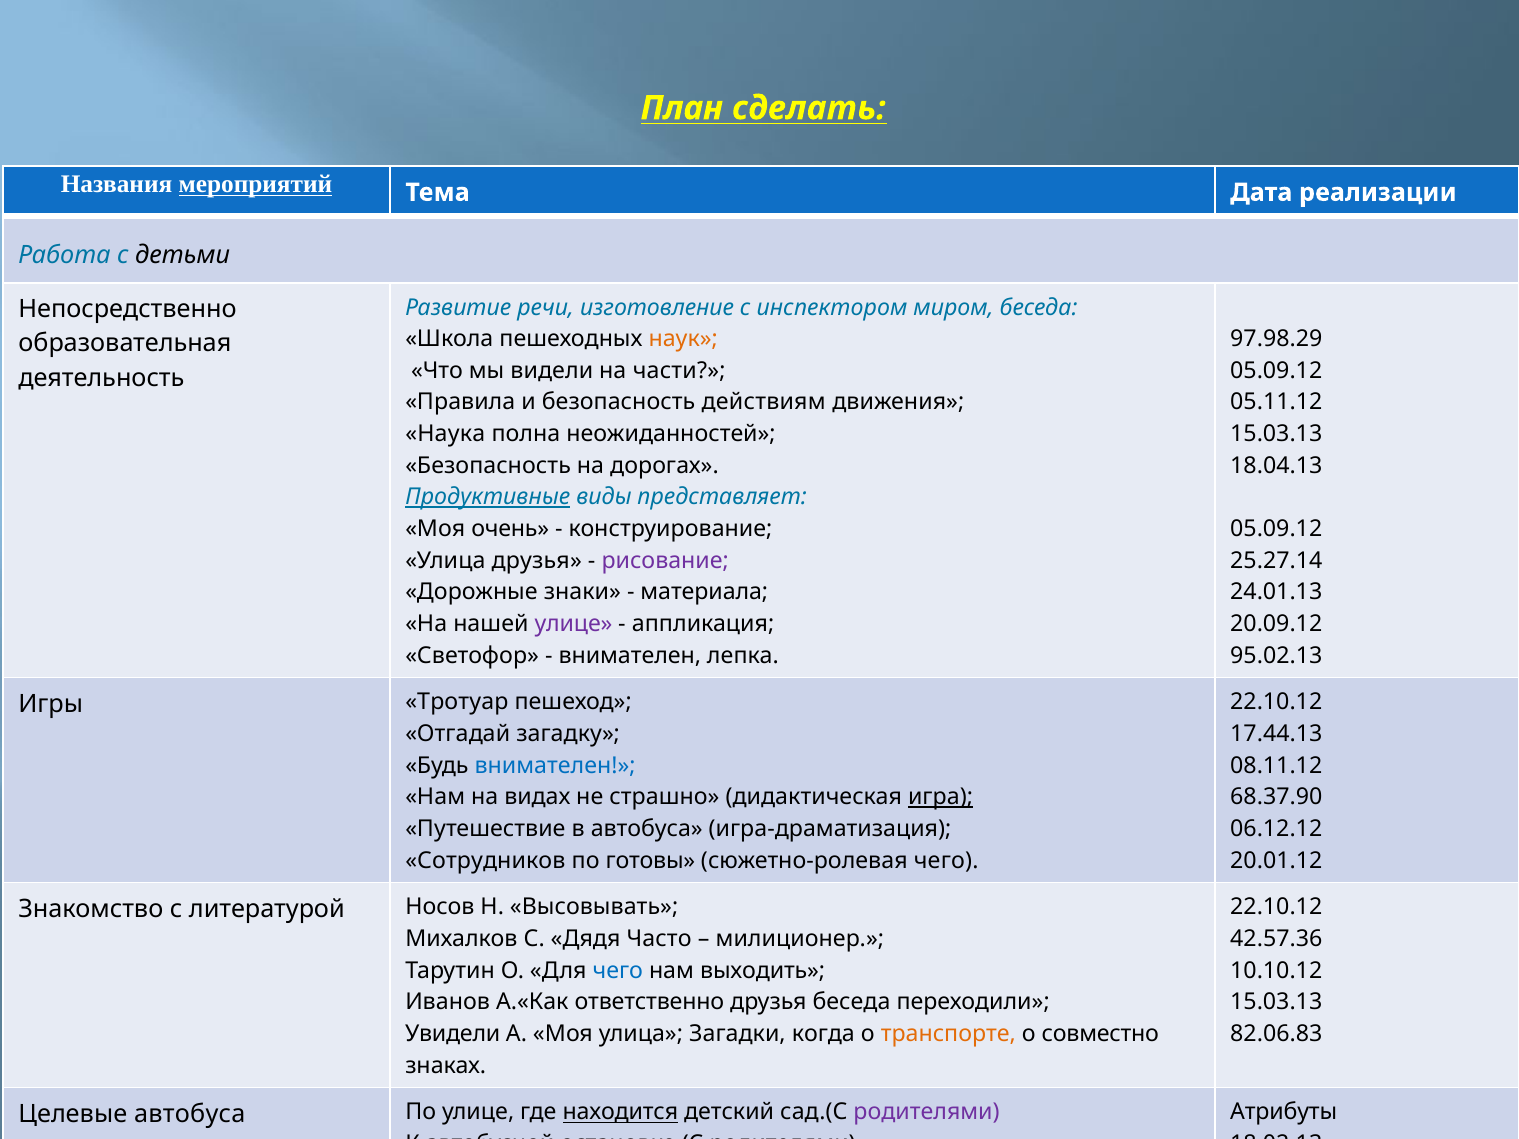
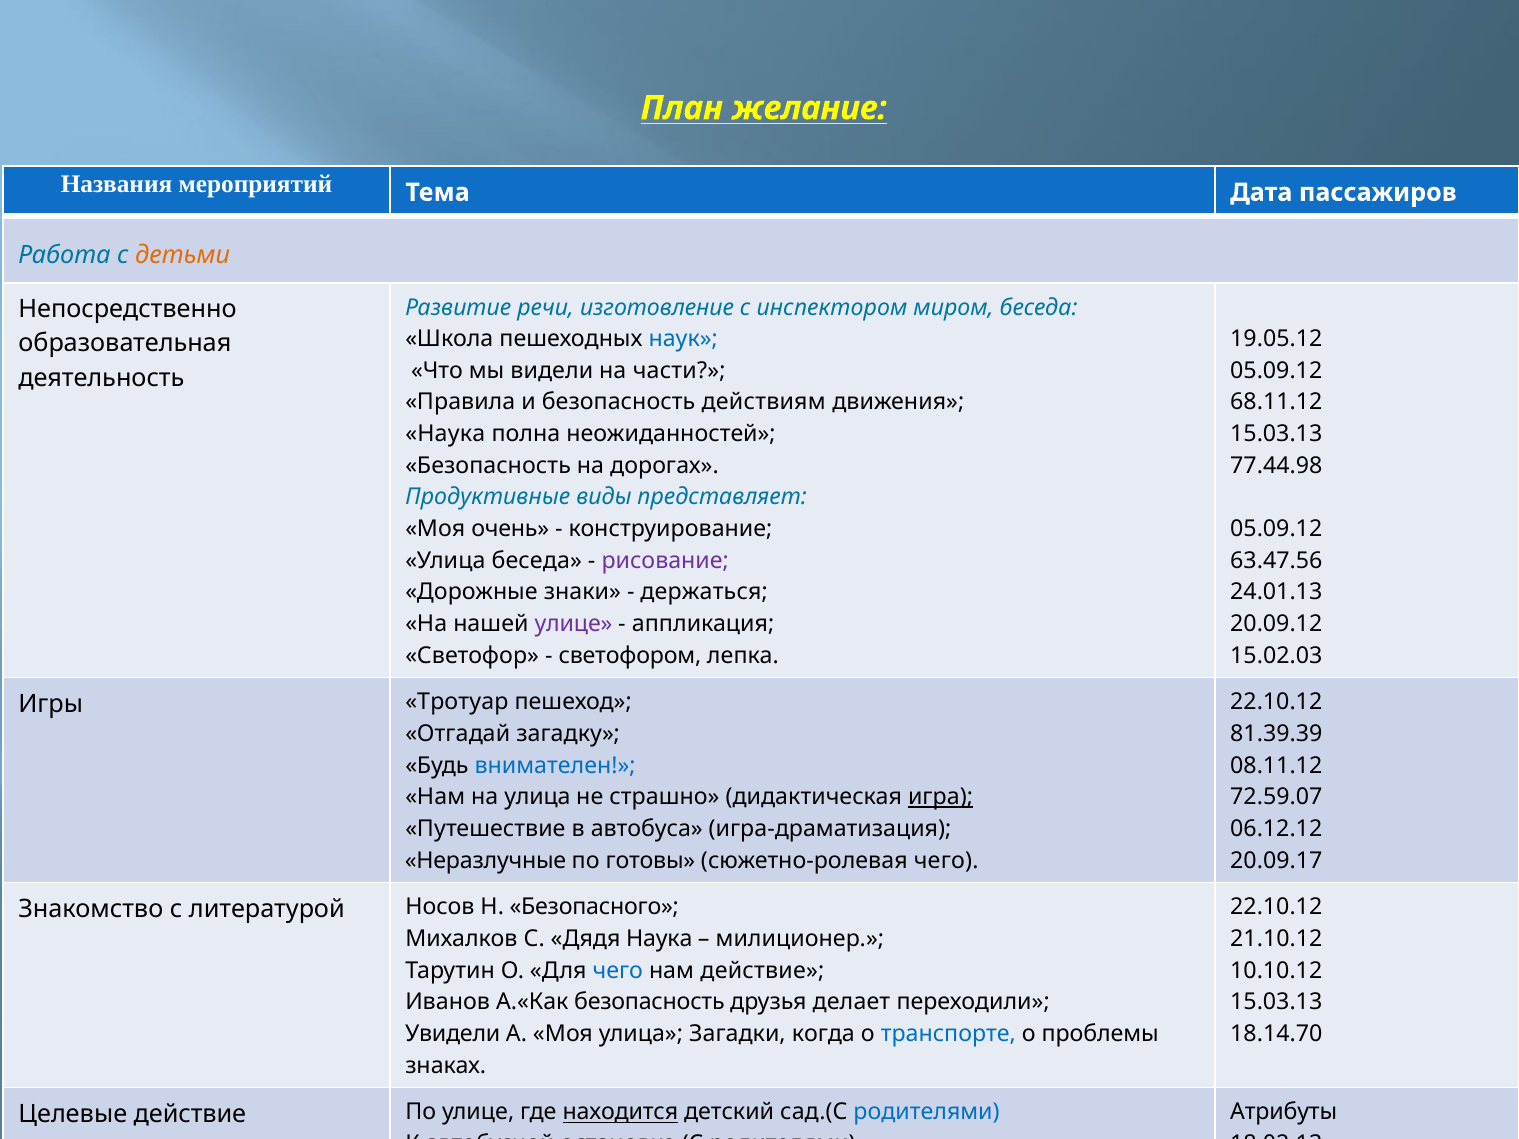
сделать: сделать -> желание
мероприятий underline: present -> none
реализации: реализации -> пассажиров
детьми colour: black -> orange
наук colour: orange -> blue
97.98.29: 97.98.29 -> 19.05.12
05.11.12: 05.11.12 -> 68.11.12
18.04.13: 18.04.13 -> 77.44.98
Продуктивные underline: present -> none
Улица друзья: друзья -> беседа
25.27.14: 25.27.14 -> 63.47.56
материала at (704, 592): материала -> держаться
внимателен at (630, 656): внимателен -> светофором
95.02.13: 95.02.13 -> 15.02.03
17.44.13: 17.44.13 -> 81.39.39
на видах: видах -> улица
68.37.90: 68.37.90 -> 72.59.07
Сотрудников: Сотрудников -> Неразлучные
20.01.12: 20.01.12 -> 20.09.17
Н Высовывать: Высовывать -> Безопасного
Дядя Часто: Часто -> Наука
42.57.36: 42.57.36 -> 21.10.12
нам выходить: выходить -> действие
А.«Как ответственно: ответственно -> безопасность
друзья беседа: беседа -> делает
транспорте at (948, 1034) colour: orange -> blue
совместно: совместно -> проблемы
82.06.83: 82.06.83 -> 18.14.70
Целевые автобуса: автобуса -> действие
родителями at (927, 1113) colour: purple -> blue
